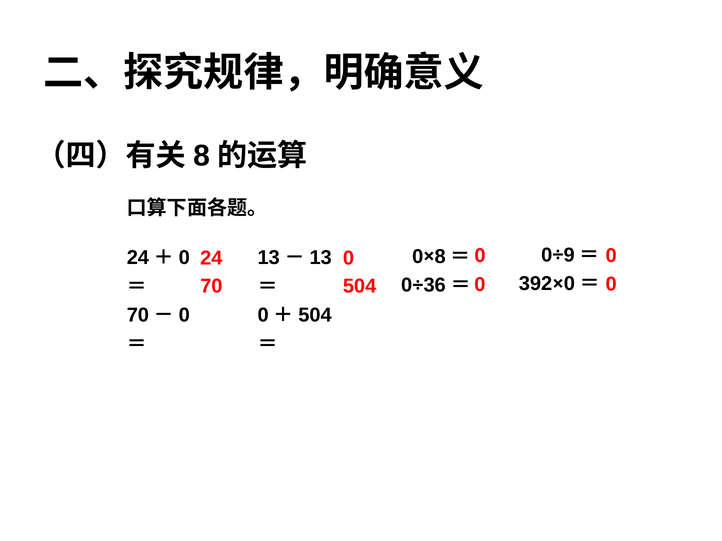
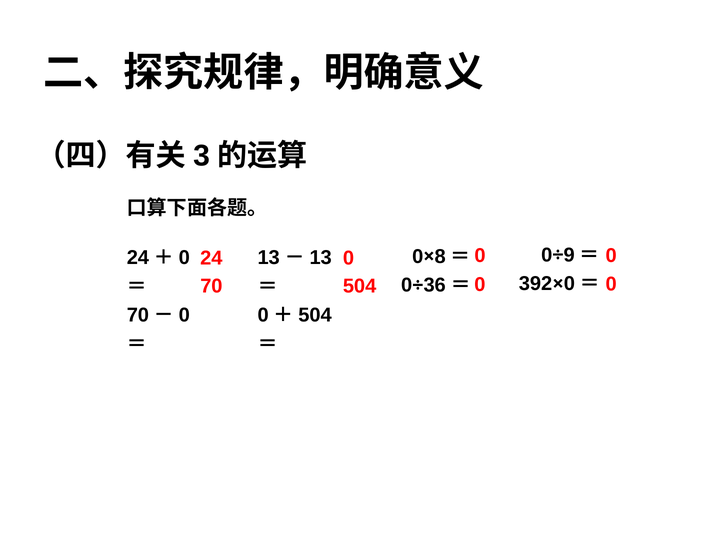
8: 8 -> 3
